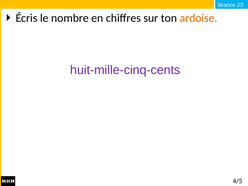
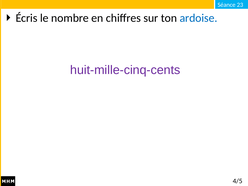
ardoise colour: orange -> blue
